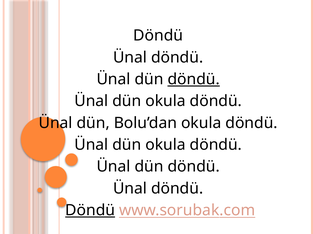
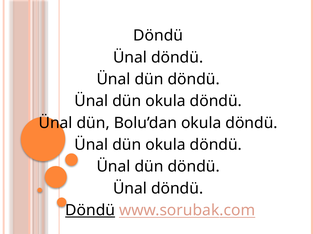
döndü at (194, 79) underline: present -> none
